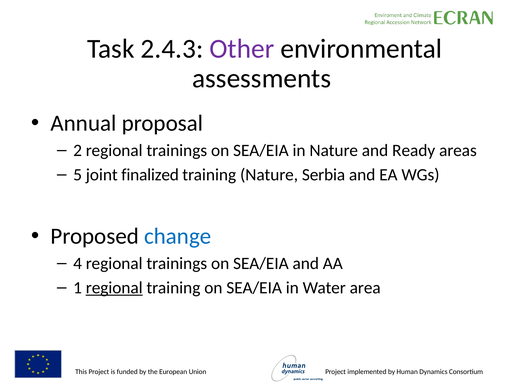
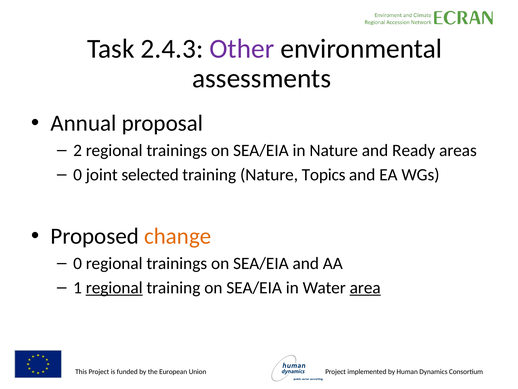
5 at (78, 175): 5 -> 0
finalized: finalized -> selected
Serbia: Serbia -> Topics
change colour: blue -> orange
4 at (78, 263): 4 -> 0
area underline: none -> present
